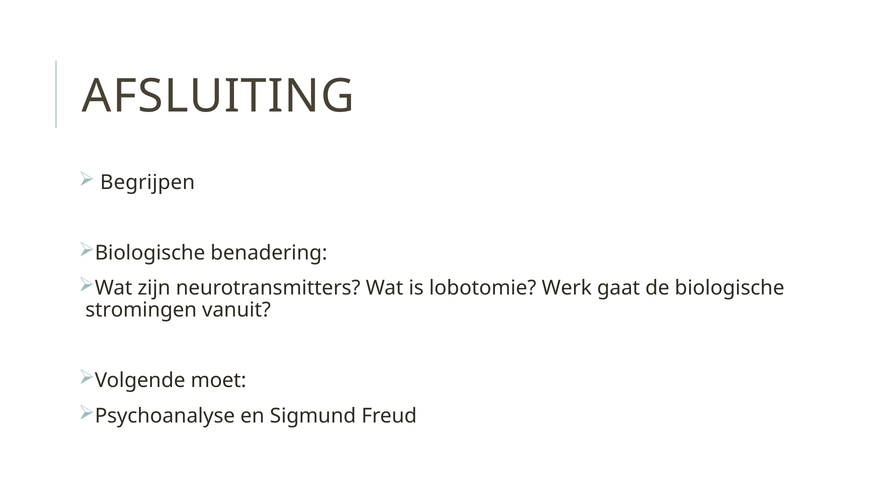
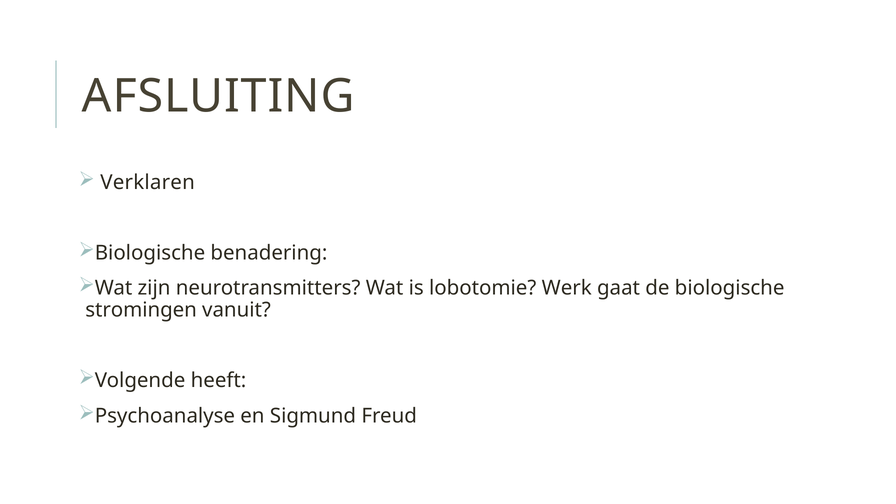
Begrijpen: Begrijpen -> Verklaren
moet: moet -> heeft
